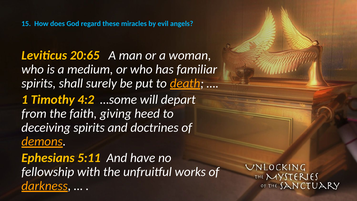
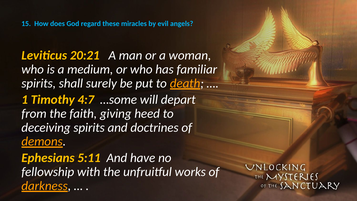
20:65: 20:65 -> 20:21
4:2: 4:2 -> 4:7
